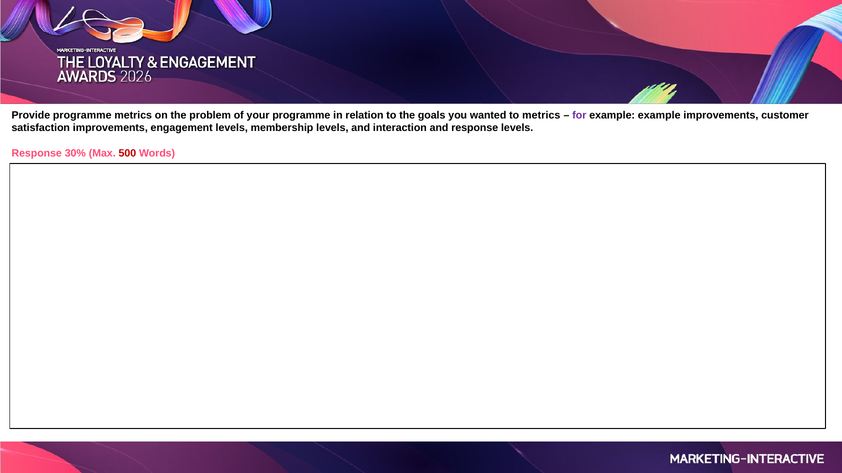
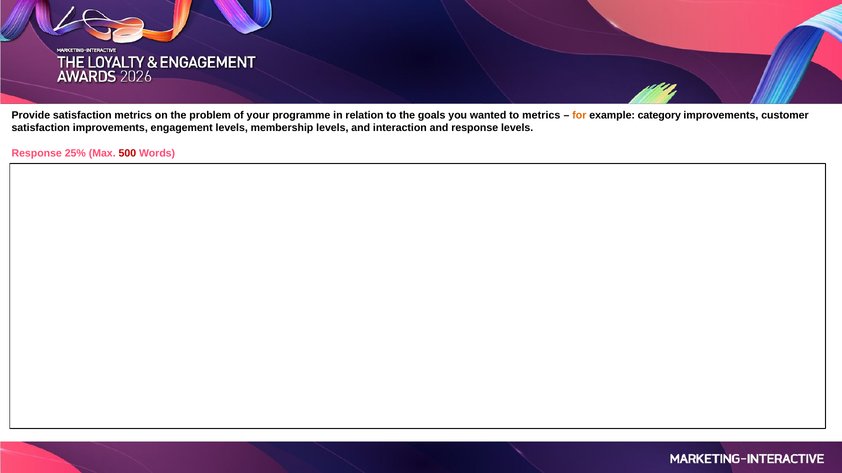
Provide programme: programme -> satisfaction
for colour: purple -> orange
example example: example -> category
30%: 30% -> 25%
